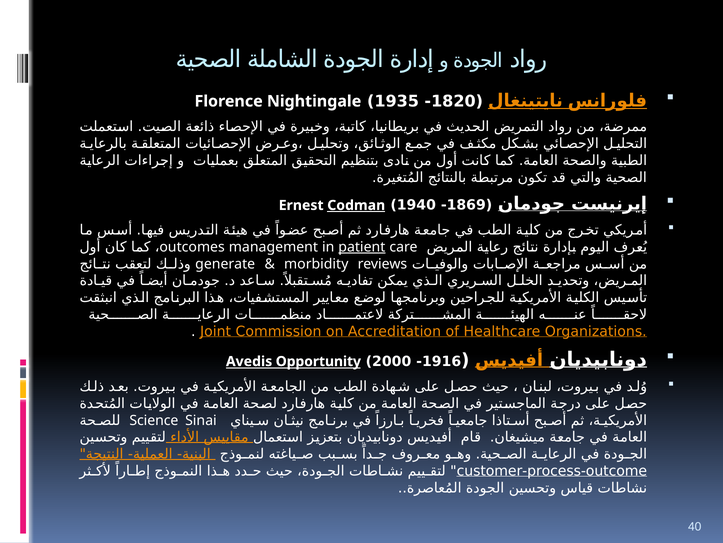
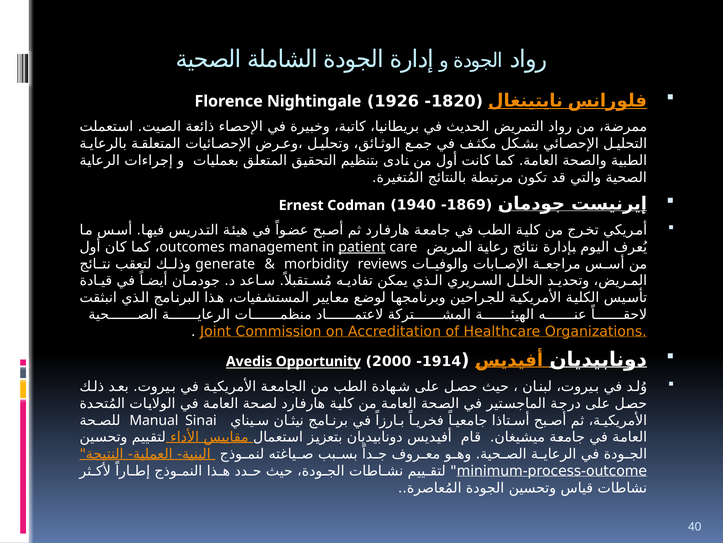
1935: 1935 -> 1926
Codman underline: present -> none
1916: 1916 -> 1914
Science: Science -> Manual
customer-process-outcome: customer-process-outcome -> minimum-process-outcome
